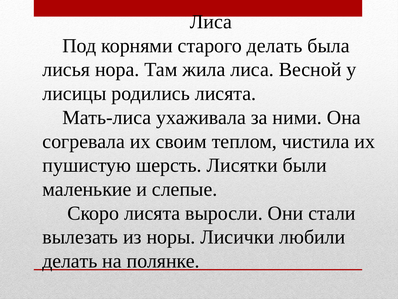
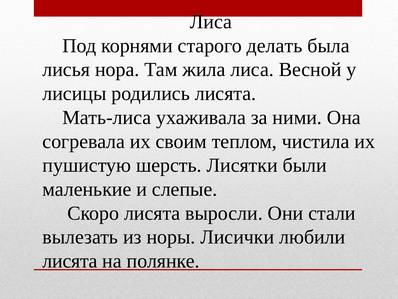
делать at (70, 261): делать -> лисята
